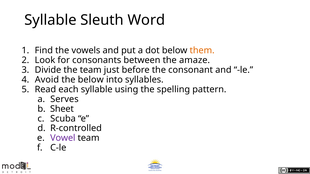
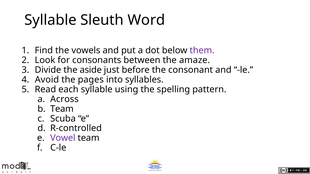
them colour: orange -> purple
the team: team -> aside
the below: below -> pages
Serves: Serves -> Across
Sheet at (62, 109): Sheet -> Team
